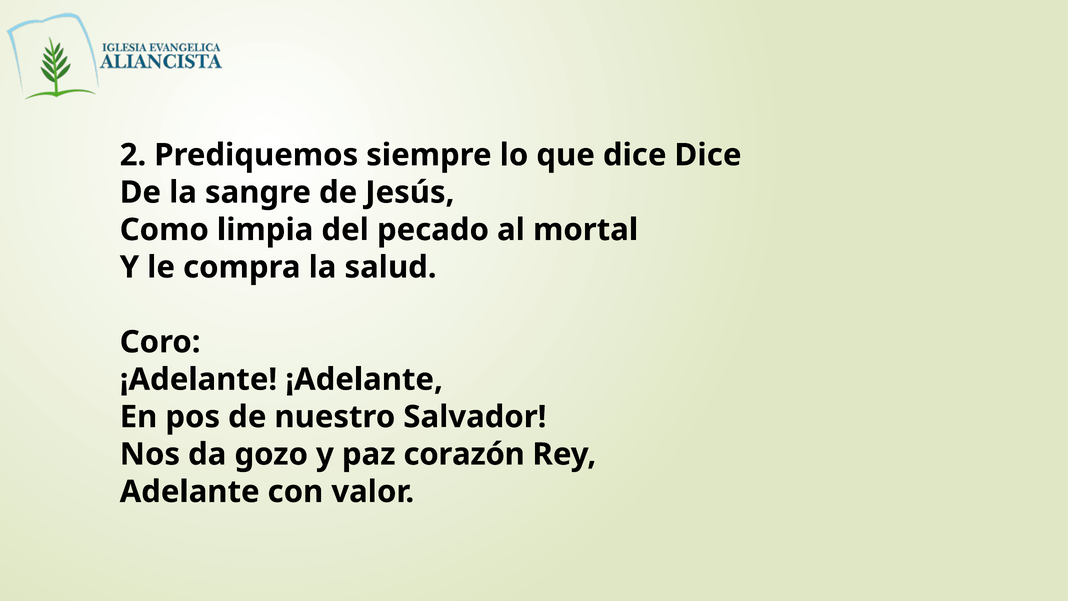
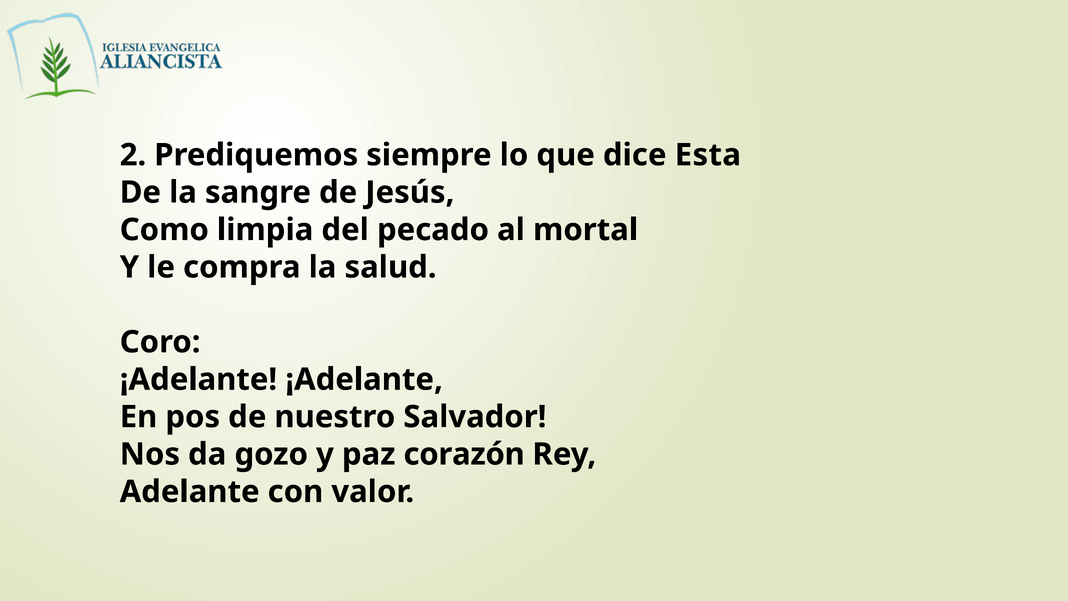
dice Dice: Dice -> Esta
